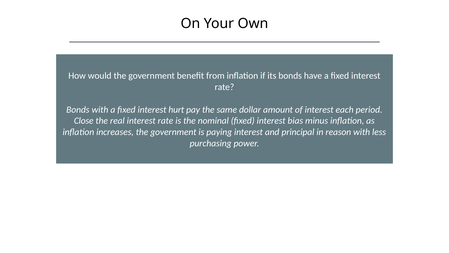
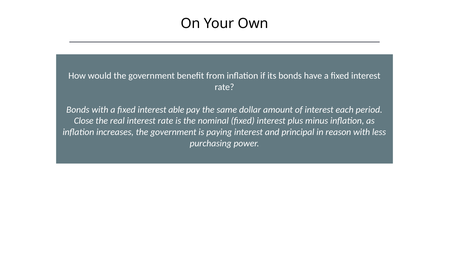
hurt: hurt -> able
bias: bias -> plus
